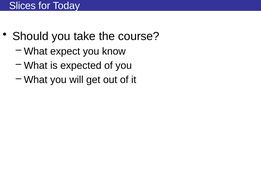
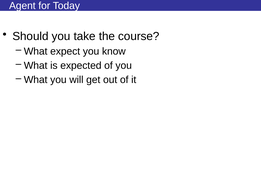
Slices: Slices -> Agent
